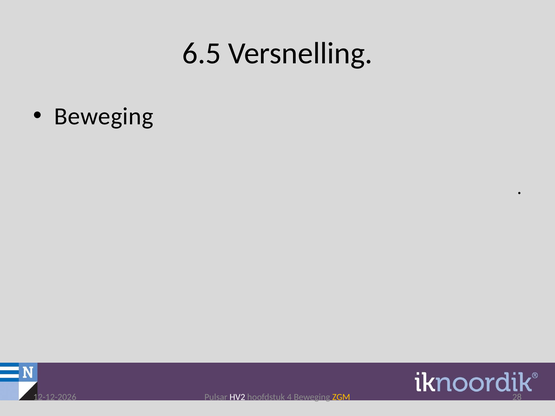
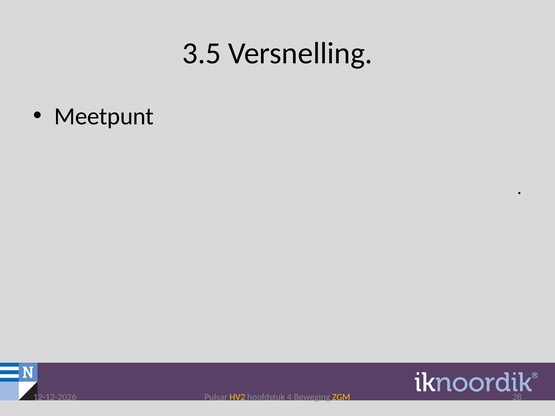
6.5: 6.5 -> 3.5
Beweging at (104, 116): Beweging -> Meetpunt
HV2 colour: white -> yellow
